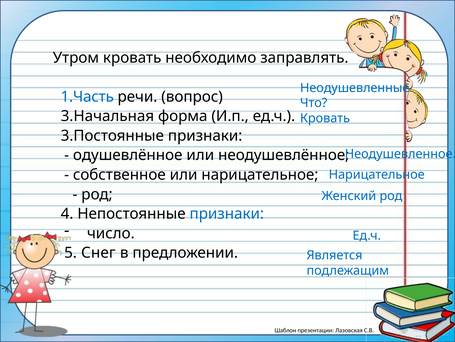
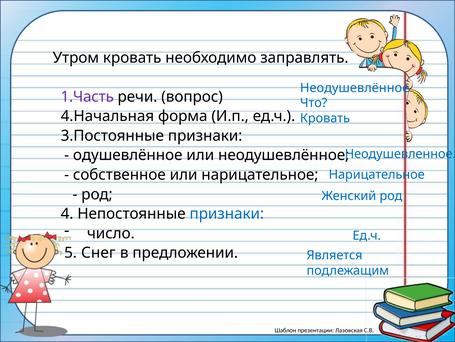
Неодушевленные at (355, 88): Неодушевленные -> Неодушевлённое
1.Часть colour: blue -> purple
3.Начальная: 3.Начальная -> 4.Начальная
